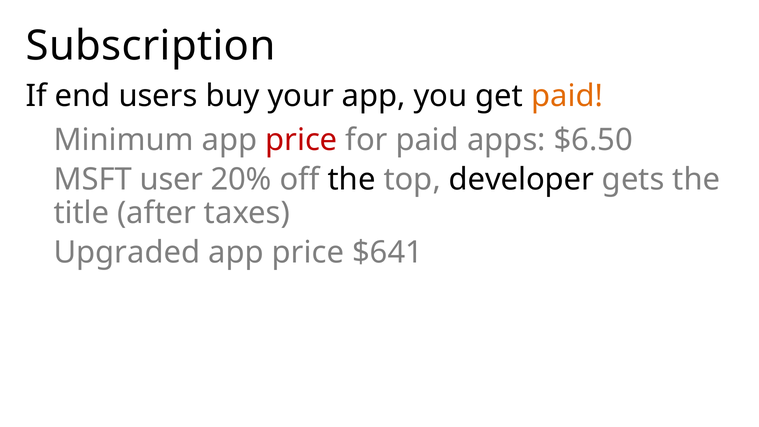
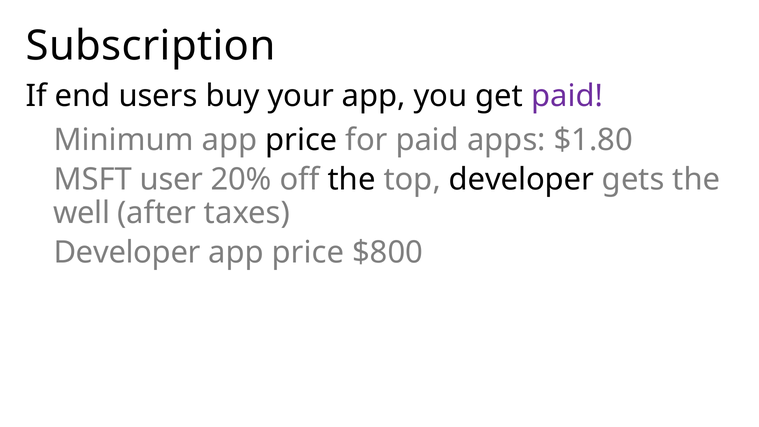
paid at (567, 96) colour: orange -> purple
price at (301, 140) colour: red -> black
$6.50: $6.50 -> $1.80
title: title -> well
Upgraded at (127, 253): Upgraded -> Developer
$641: $641 -> $800
